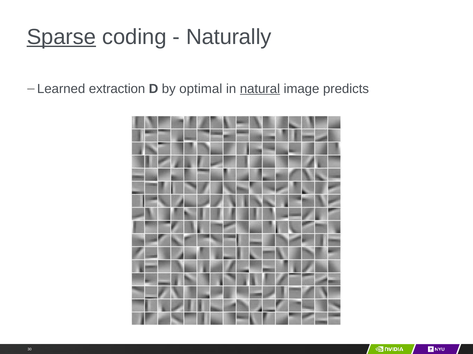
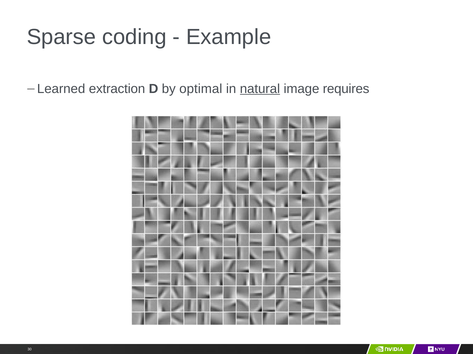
Sparse underline: present -> none
Naturally: Naturally -> Example
predicts: predicts -> requires
